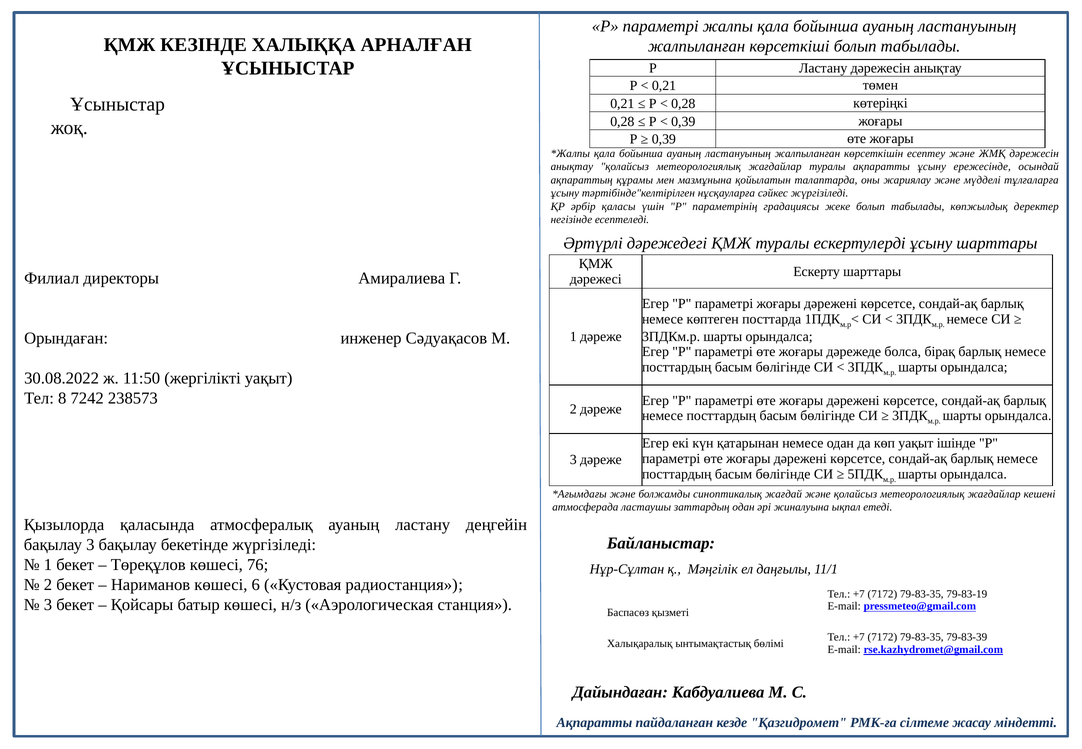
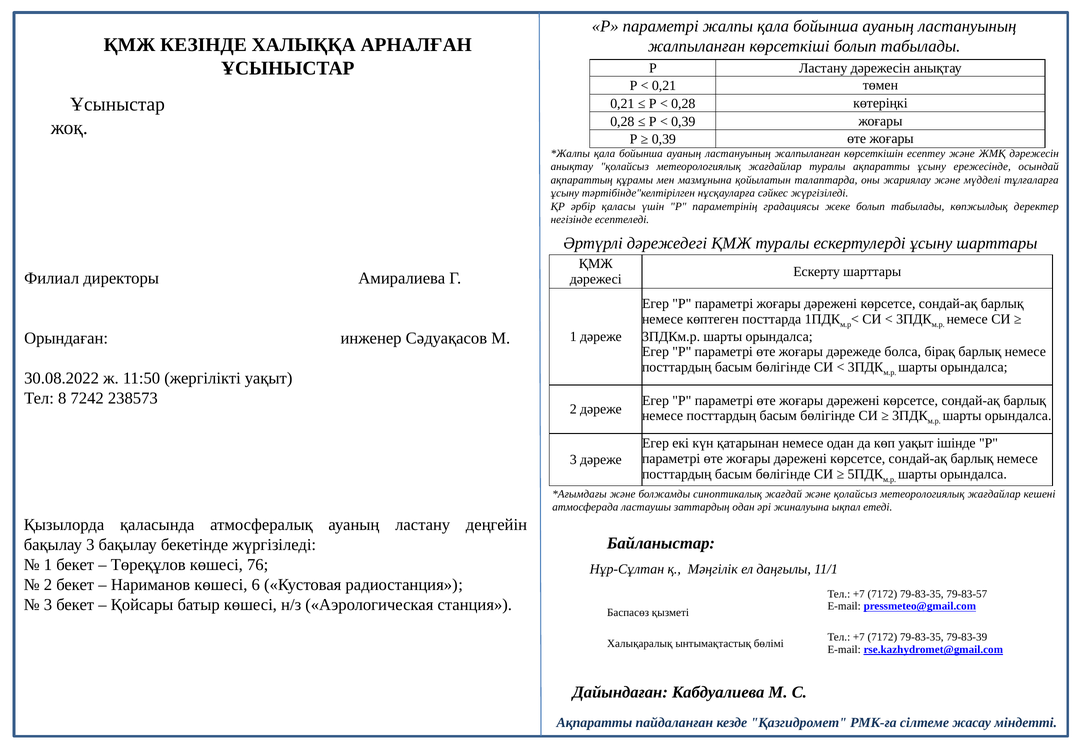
79-83-19: 79-83-19 -> 79-83-57
